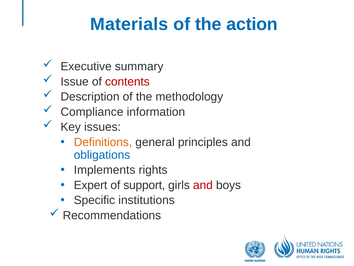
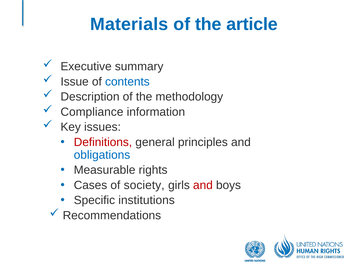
action: action -> article
contents colour: red -> blue
Definitions colour: orange -> red
Implements: Implements -> Measurable
Expert: Expert -> Cases
support: support -> society
